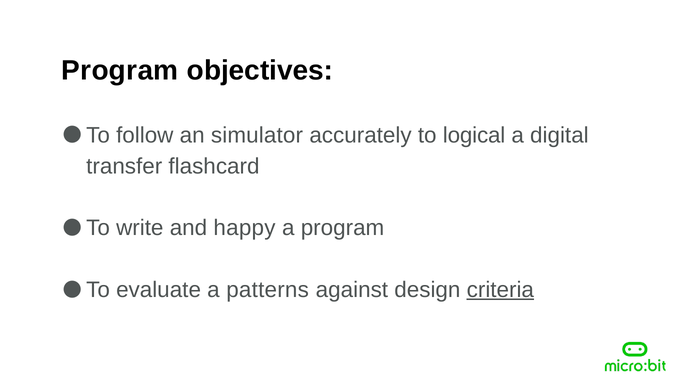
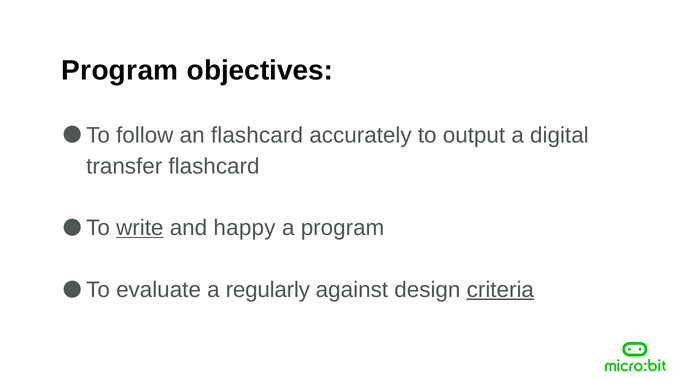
an simulator: simulator -> flashcard
logical: logical -> output
write underline: none -> present
patterns: patterns -> regularly
